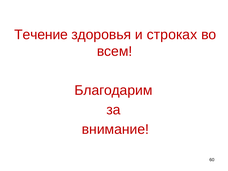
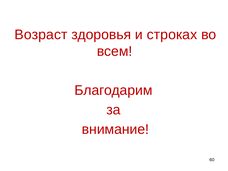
Течение: Течение -> Возраст
